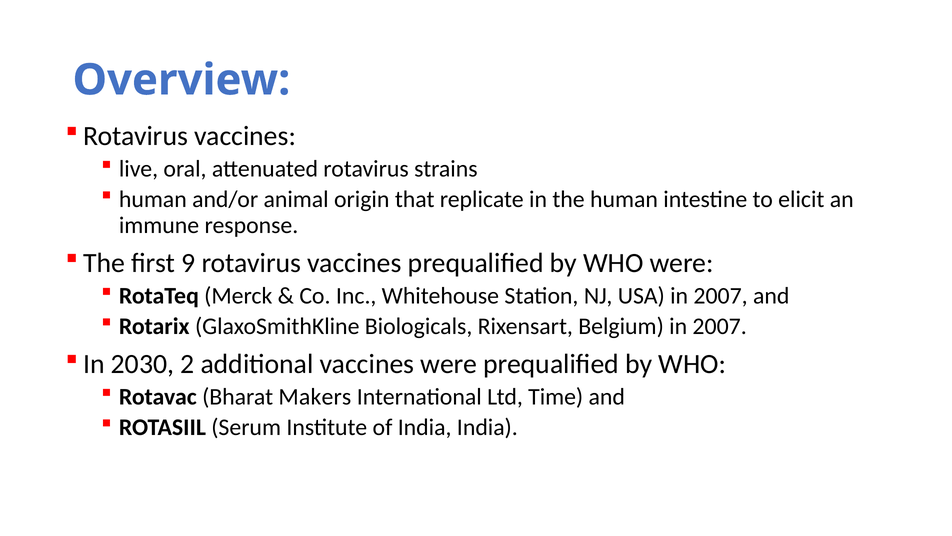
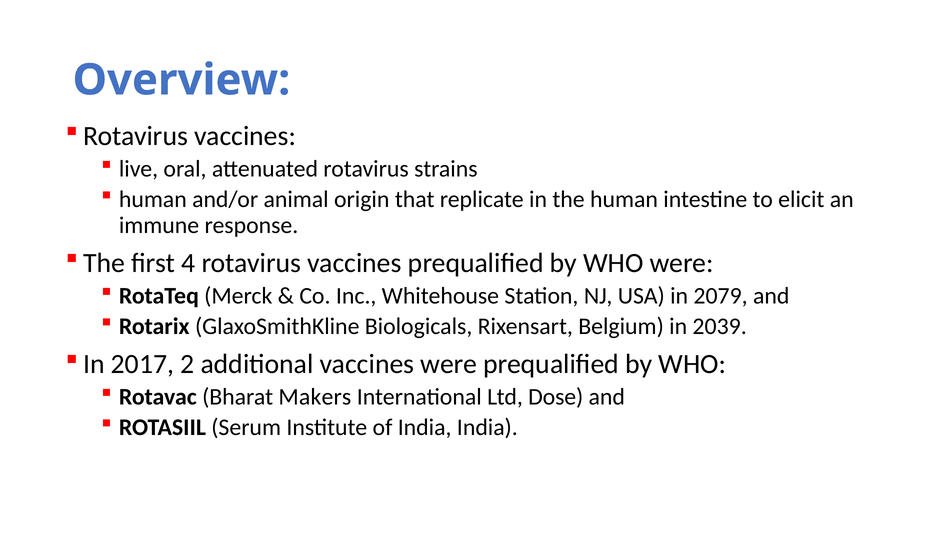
9: 9 -> 4
USA in 2007: 2007 -> 2079
Belgium in 2007: 2007 -> 2039
2030: 2030 -> 2017
Time: Time -> Dose
